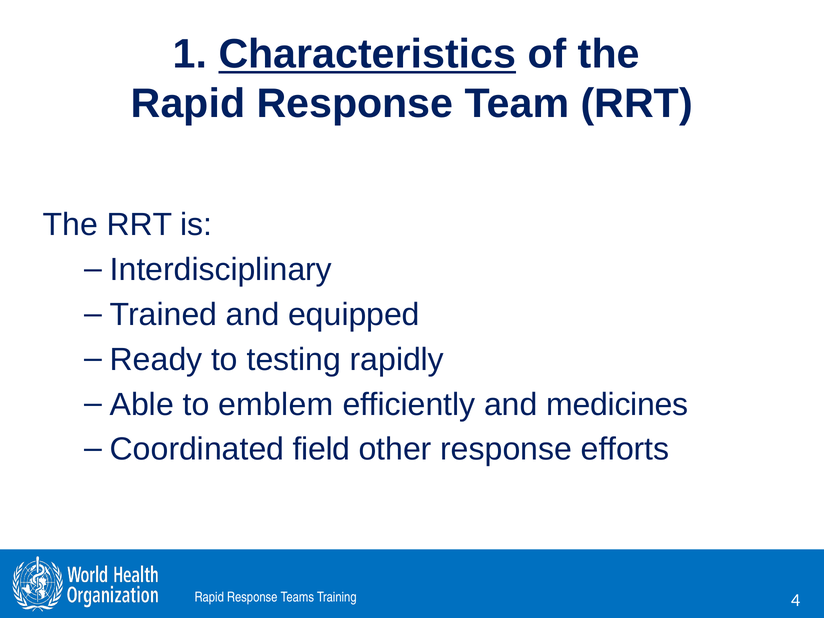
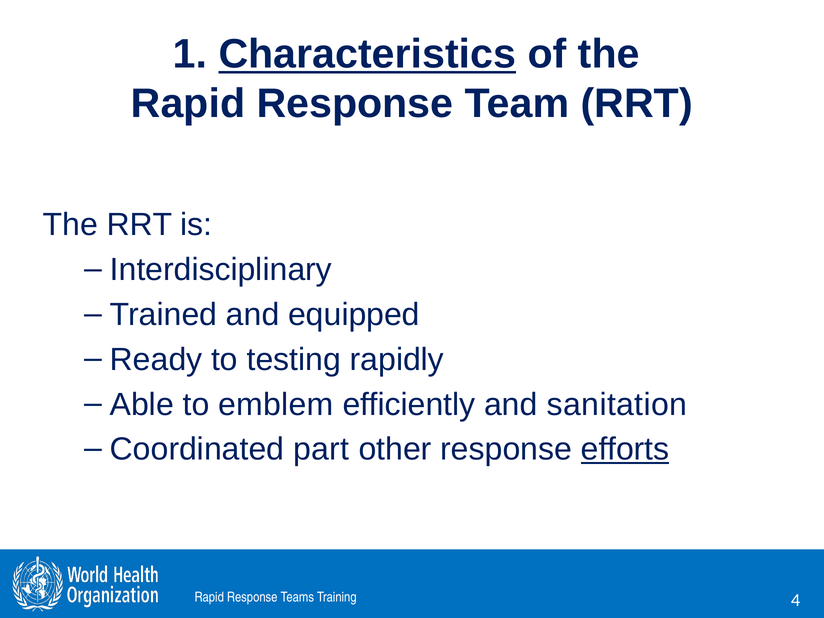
medicines: medicines -> sanitation
field: field -> part
efforts underline: none -> present
